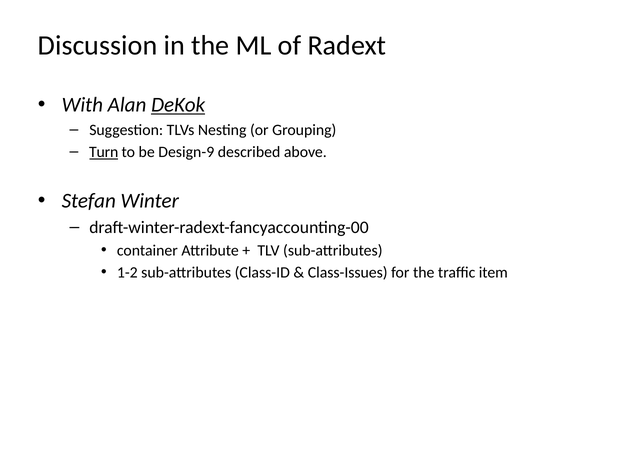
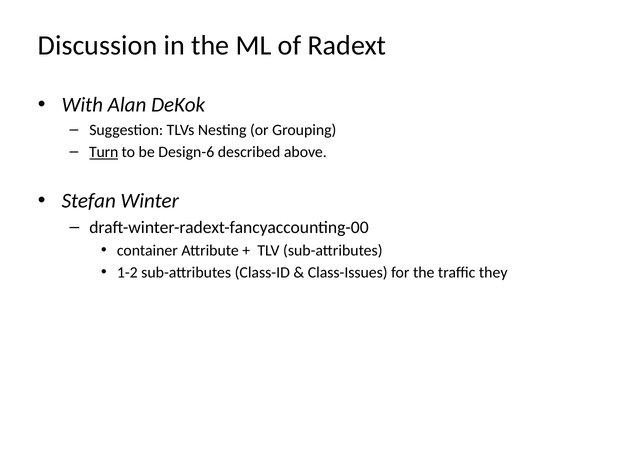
DeKok underline: present -> none
Design-9: Design-9 -> Design-6
item: item -> they
